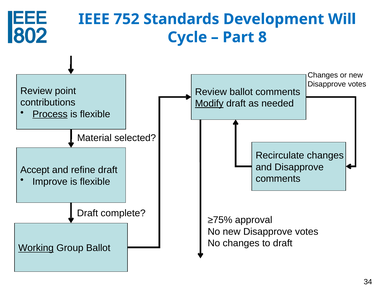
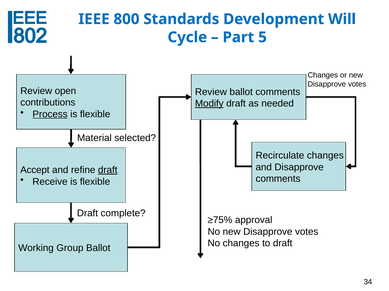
752: 752 -> 800
8: 8 -> 5
point: point -> open
draft at (108, 170) underline: none -> present
Improve: Improve -> Receive
Working underline: present -> none
